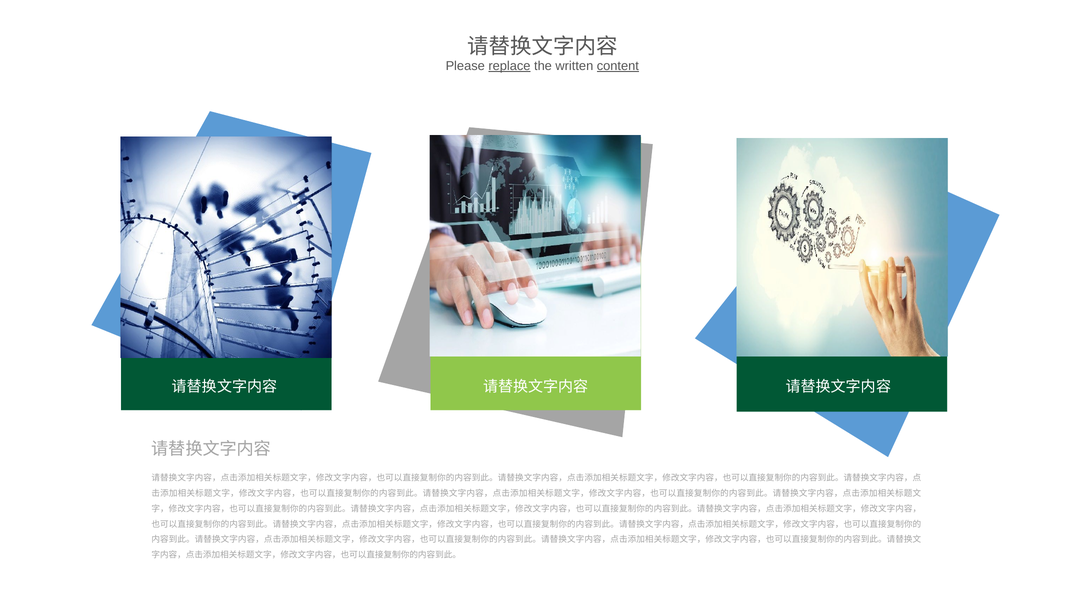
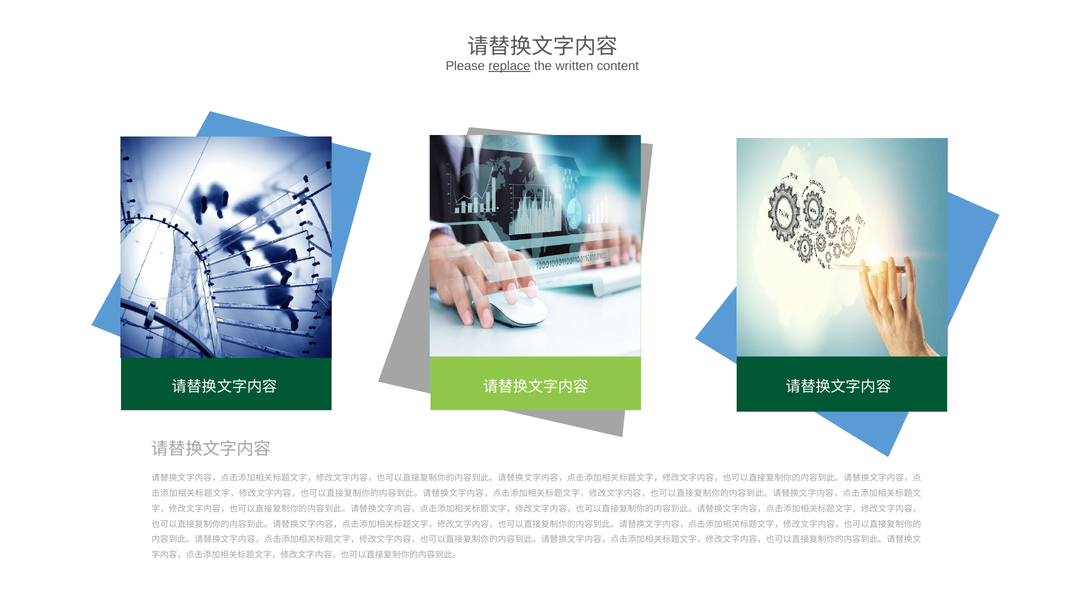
content underline: present -> none
